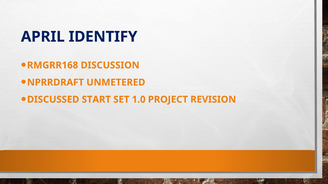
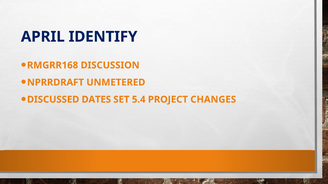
START: START -> DATES
1.0: 1.0 -> 5.4
REVISION: REVISION -> CHANGES
